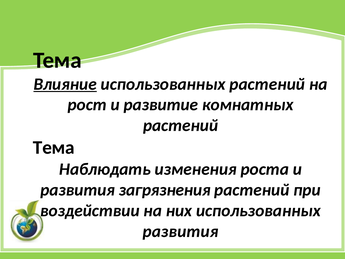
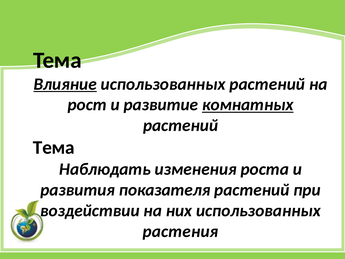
комнатных underline: none -> present
загрязнения: загрязнения -> показателя
развития at (181, 231): развития -> растения
